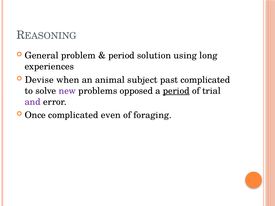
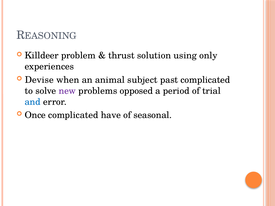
General: General -> Killdeer
period at (121, 56): period -> thrust
long: long -> only
period at (176, 91) underline: present -> none
and colour: purple -> blue
even: even -> have
foraging: foraging -> seasonal
